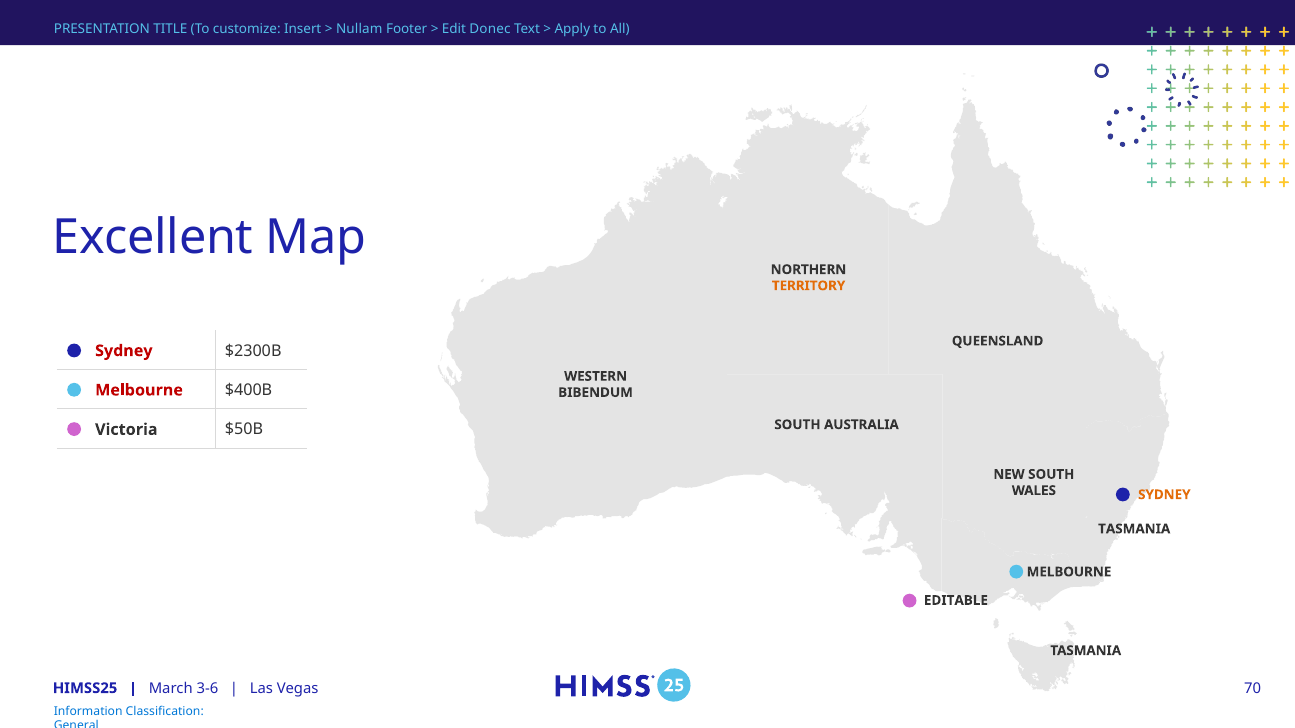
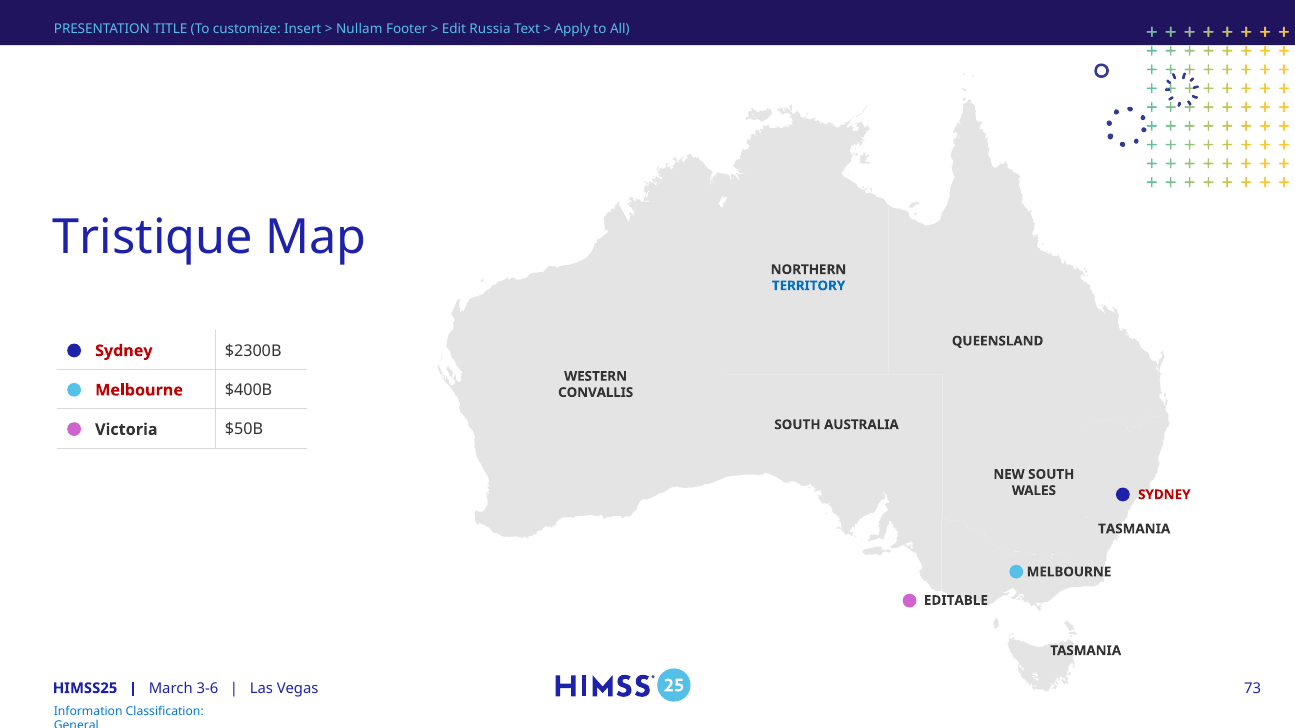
Donec: Donec -> Russia
Excellent: Excellent -> Tristique
TERRITORY colour: orange -> blue
BIBENDUM: BIBENDUM -> CONVALLIS
SYDNEY at (1164, 495) colour: orange -> red
70: 70 -> 73
